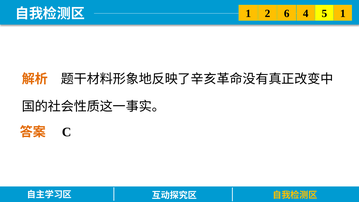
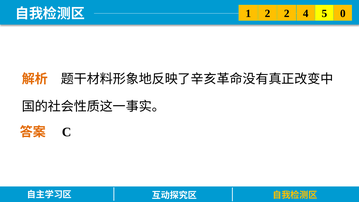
2 6: 6 -> 2
5 1: 1 -> 0
